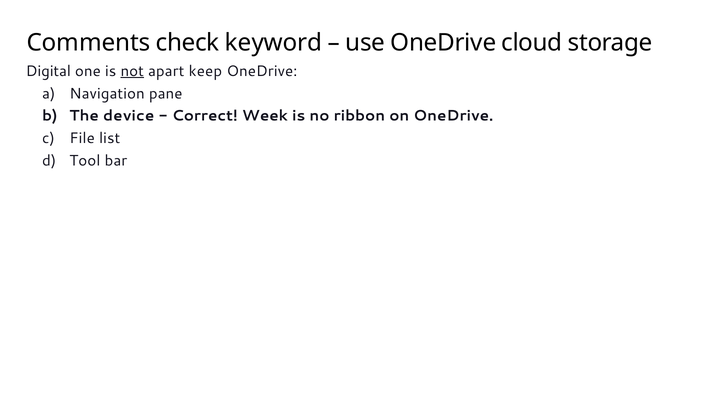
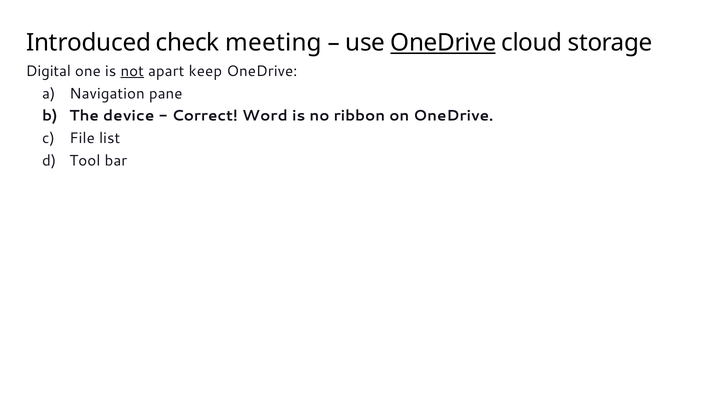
Comments: Comments -> Introduced
keyword: keyword -> meeting
OneDrive at (443, 43) underline: none -> present
Week: Week -> Word
